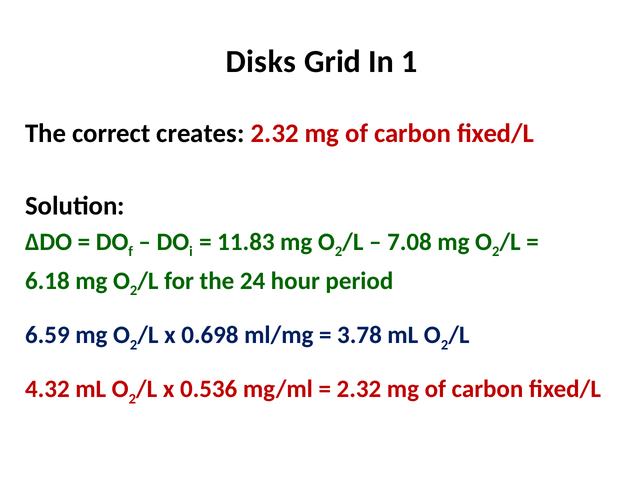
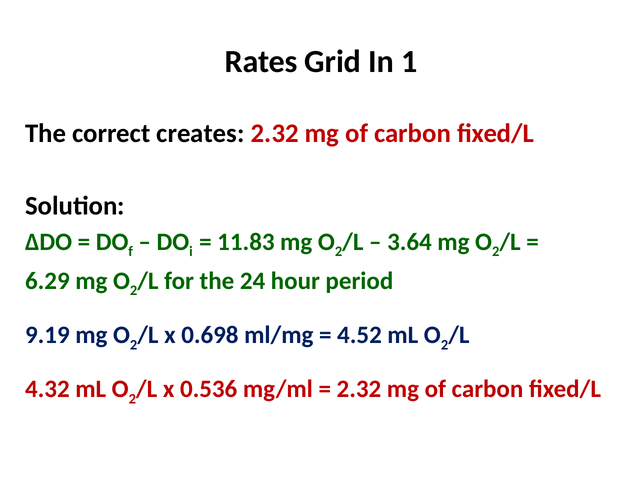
Disks: Disks -> Rates
7.08: 7.08 -> 3.64
6.18: 6.18 -> 6.29
6.59: 6.59 -> 9.19
3.78: 3.78 -> 4.52
